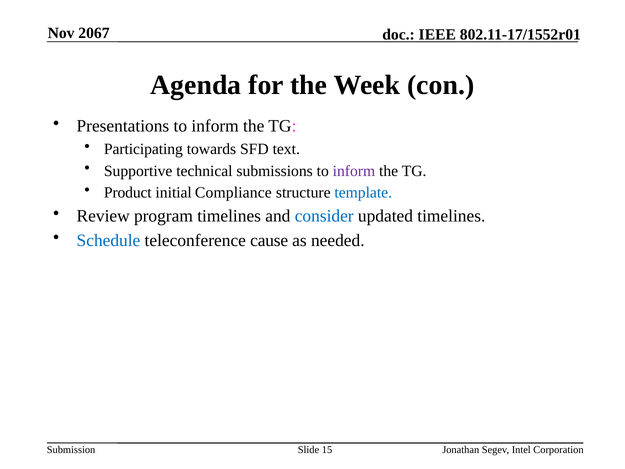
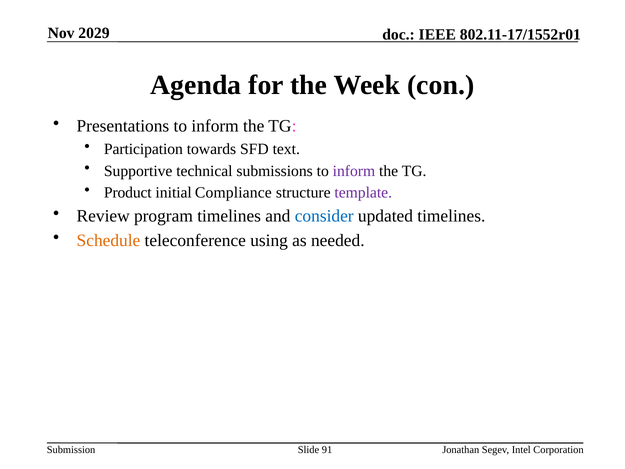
2067: 2067 -> 2029
Participating: Participating -> Participation
template colour: blue -> purple
Schedule colour: blue -> orange
cause: cause -> using
15: 15 -> 91
